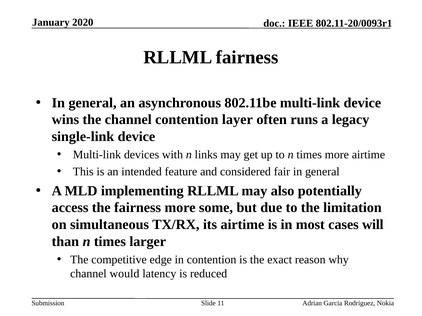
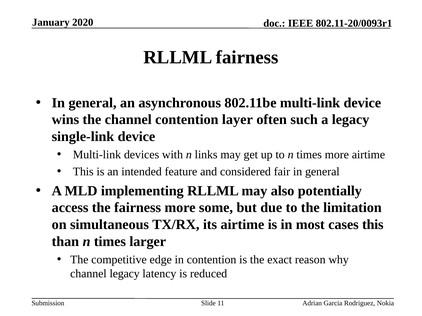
runs: runs -> such
cases will: will -> this
channel would: would -> legacy
